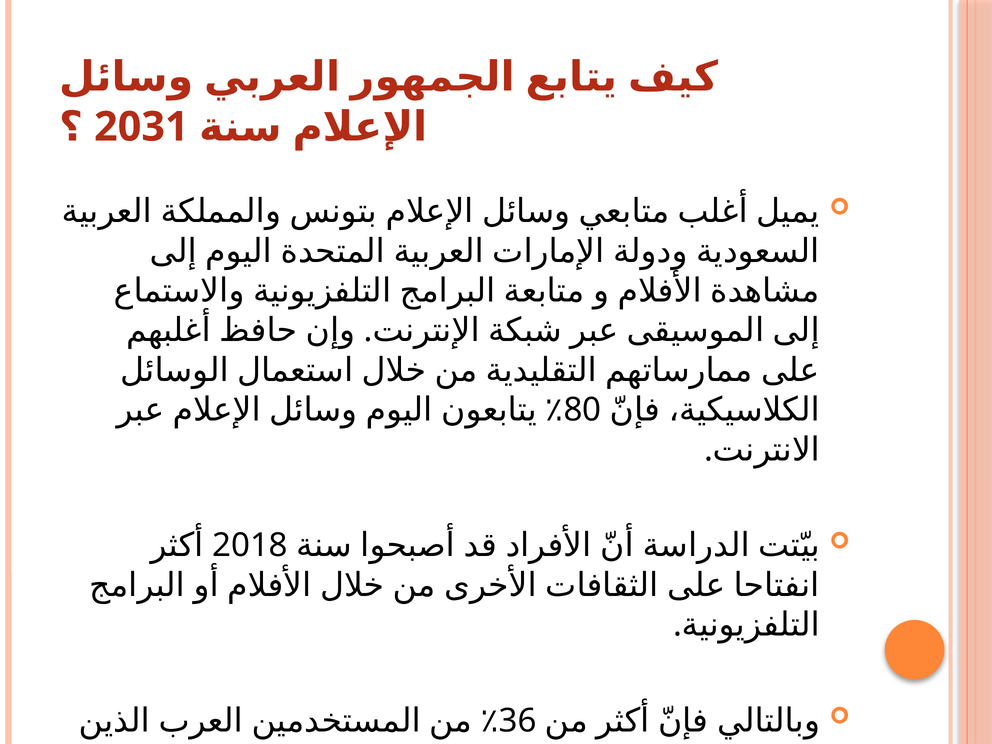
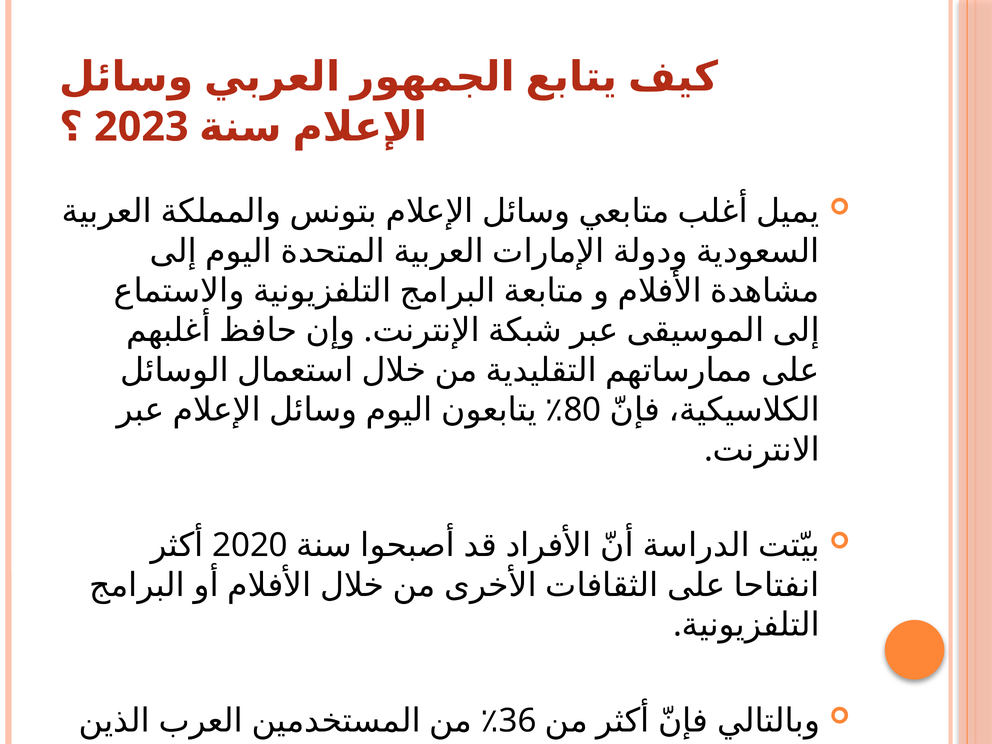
2031: 2031 -> 2023
2018: 2018 -> 2020
